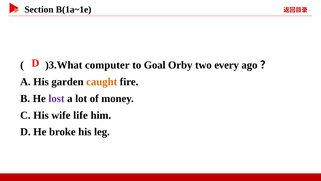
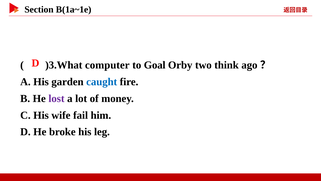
every: every -> think
caught colour: orange -> blue
life: life -> fail
